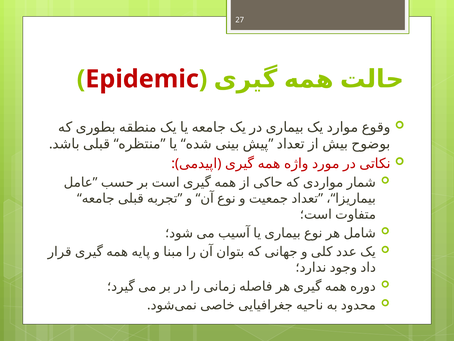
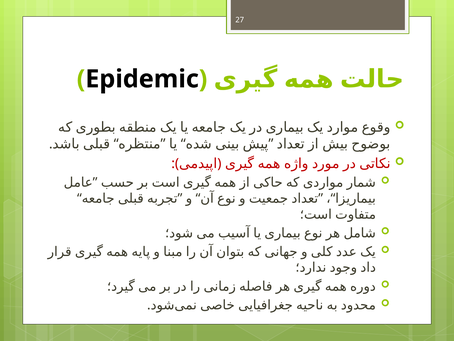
Epidemic colour: red -> black
